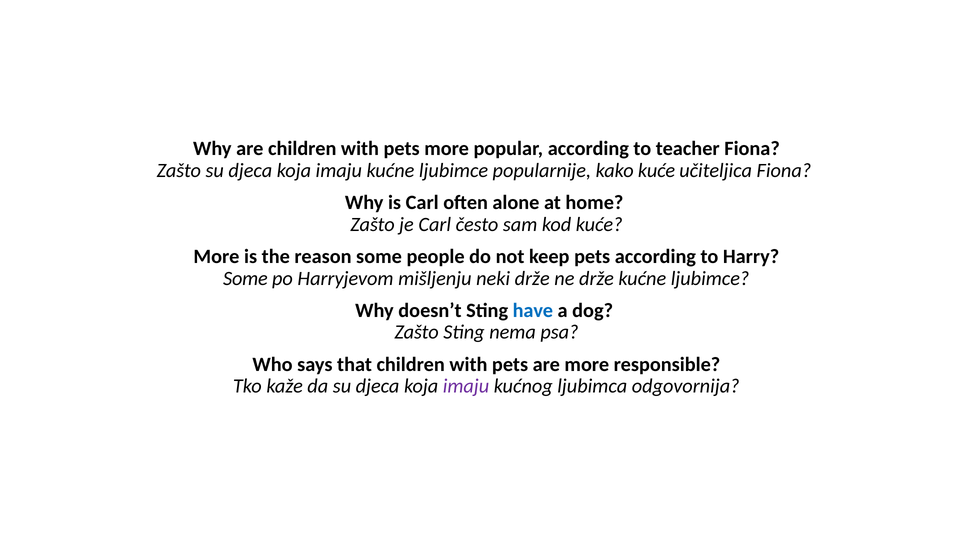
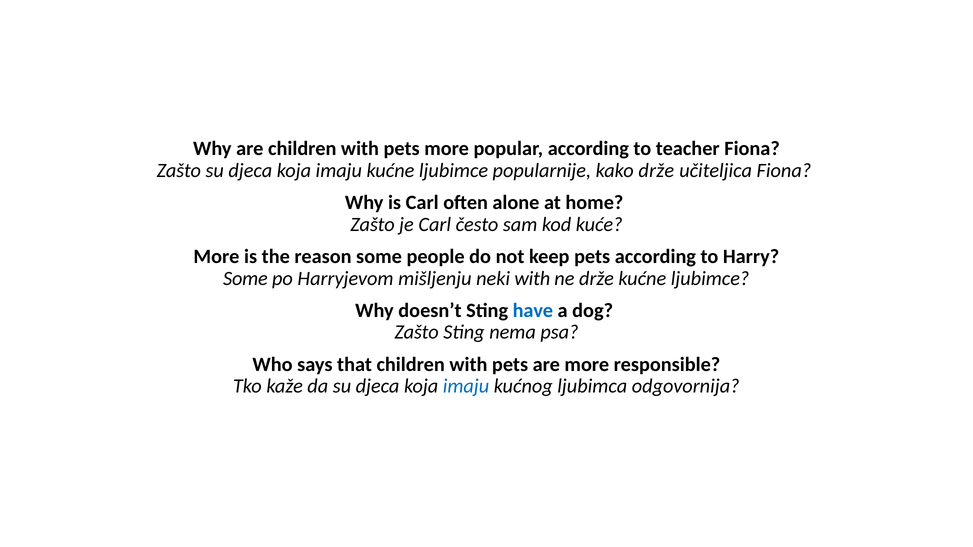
kako kuće: kuće -> drže
neki drže: drže -> with
imaju at (466, 386) colour: purple -> blue
